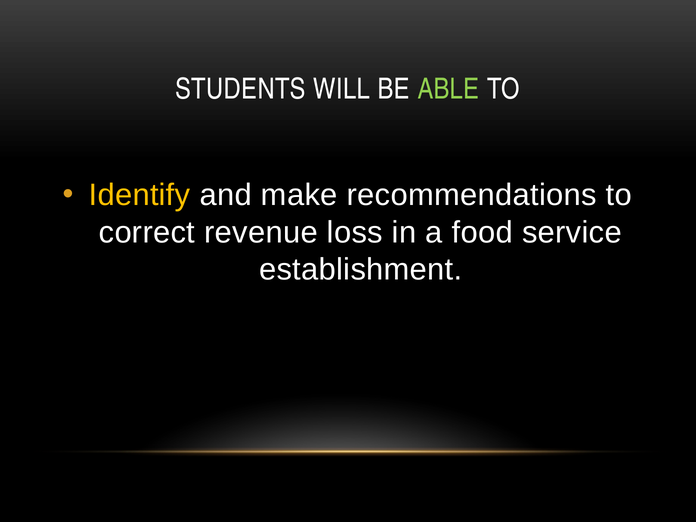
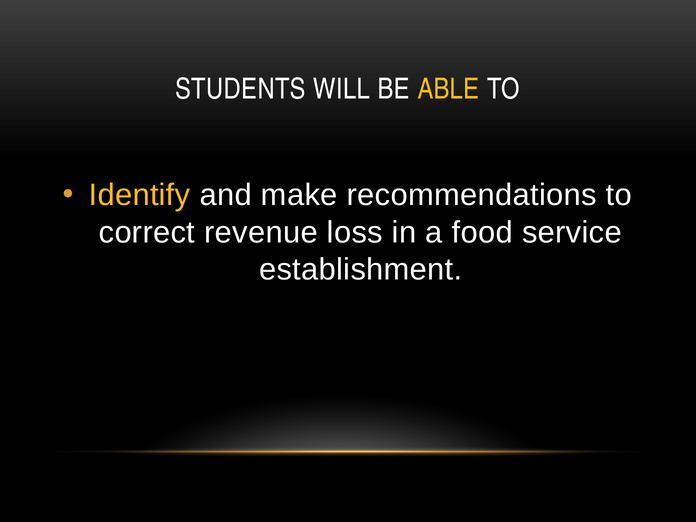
ABLE colour: light green -> yellow
